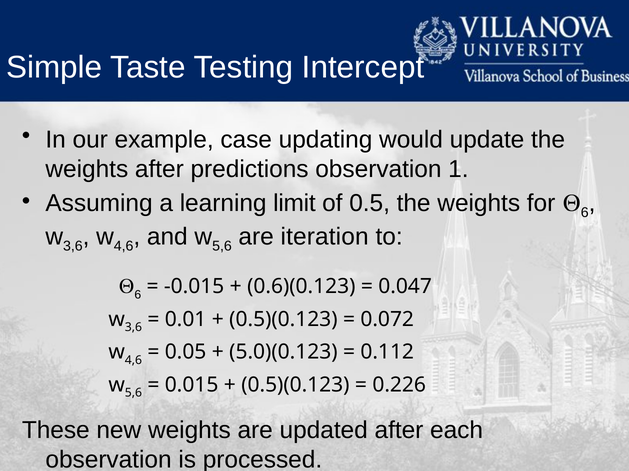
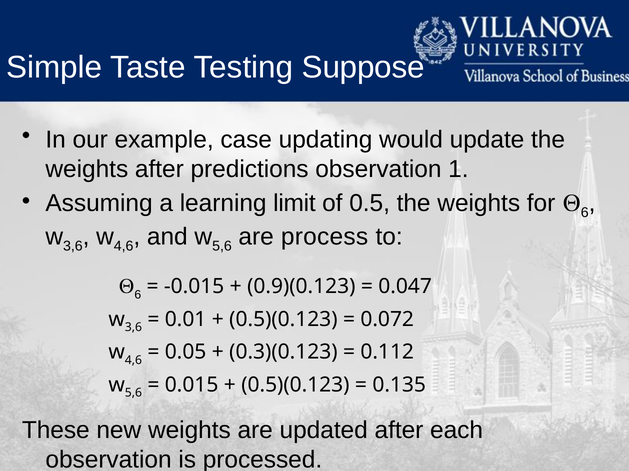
Intercept: Intercept -> Suppose
iteration: iteration -> process
0.6)(0.123: 0.6)(0.123 -> 0.9)(0.123
5.0)(0.123: 5.0)(0.123 -> 0.3)(0.123
0.226: 0.226 -> 0.135
